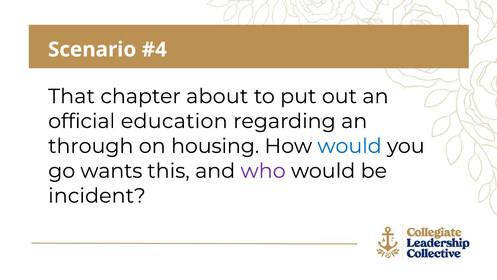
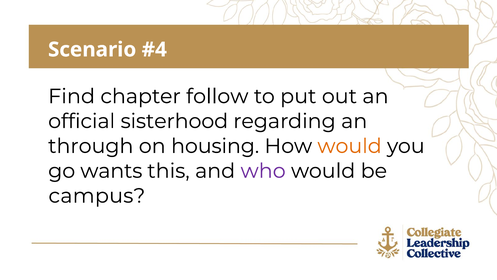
That: That -> Find
about: about -> follow
education: education -> sisterhood
would at (350, 146) colour: blue -> orange
incident: incident -> campus
